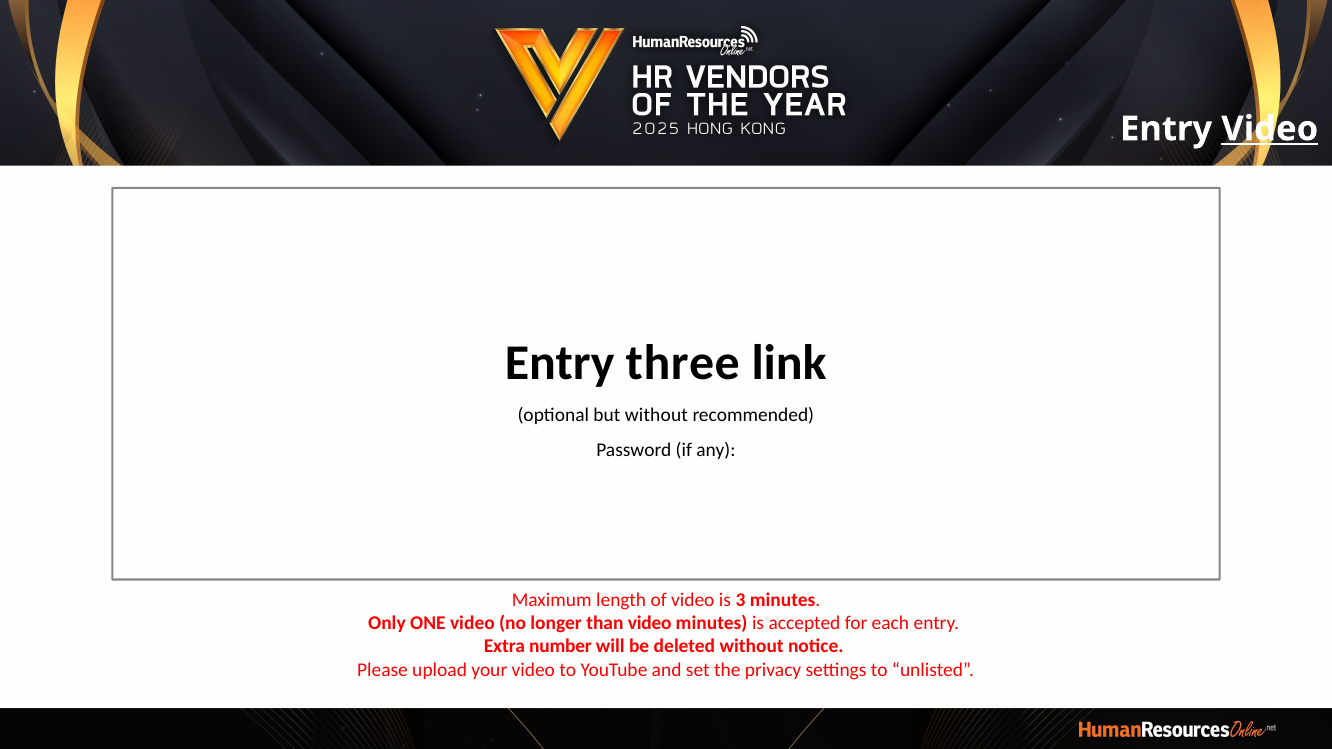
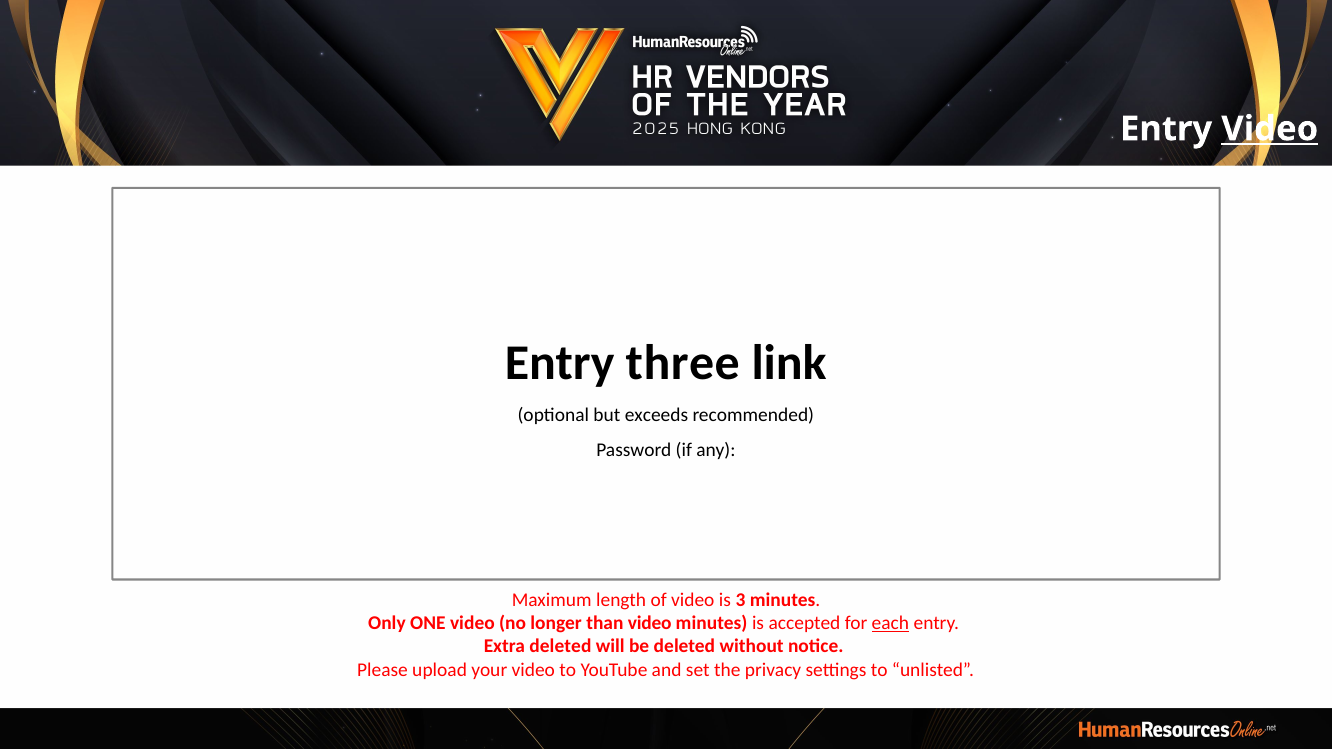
but without: without -> exceeds
each underline: none -> present
Extra number: number -> deleted
